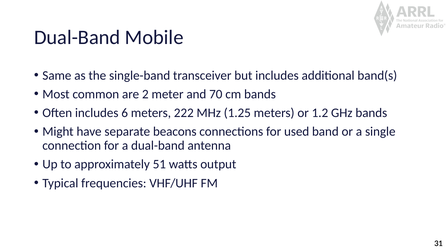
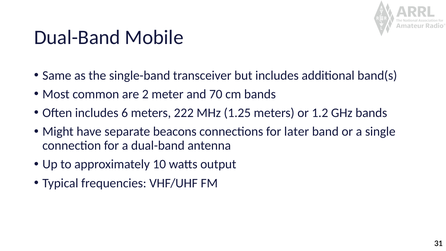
used: used -> later
51: 51 -> 10
